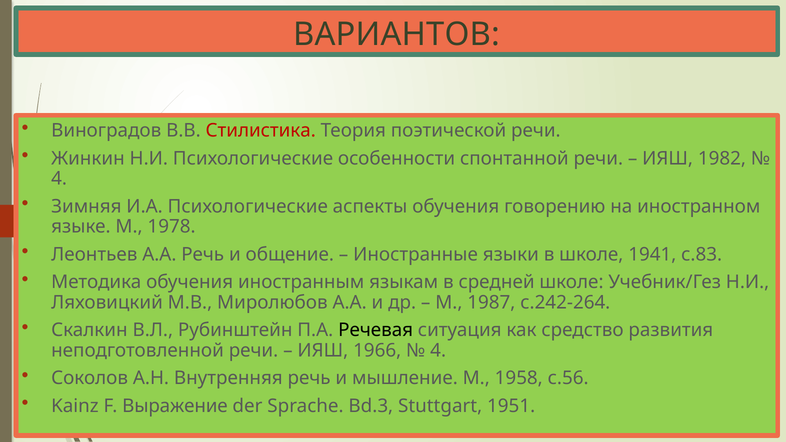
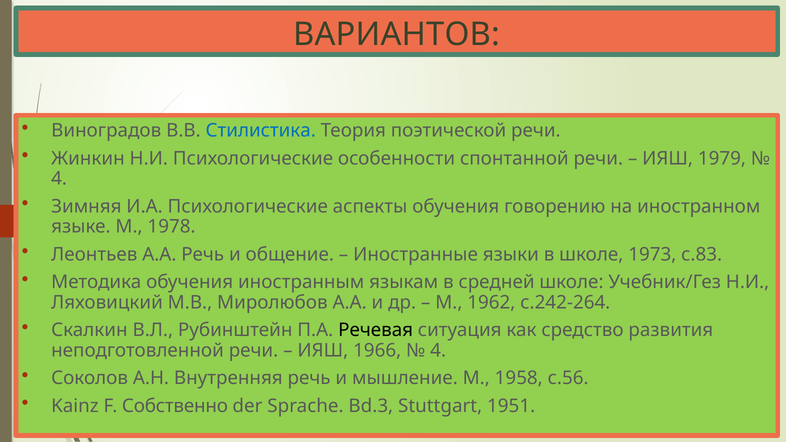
Стилистика colour: red -> blue
1982: 1982 -> 1979
1941: 1941 -> 1973
1987: 1987 -> 1962
Выражение: Выражение -> Собственно
